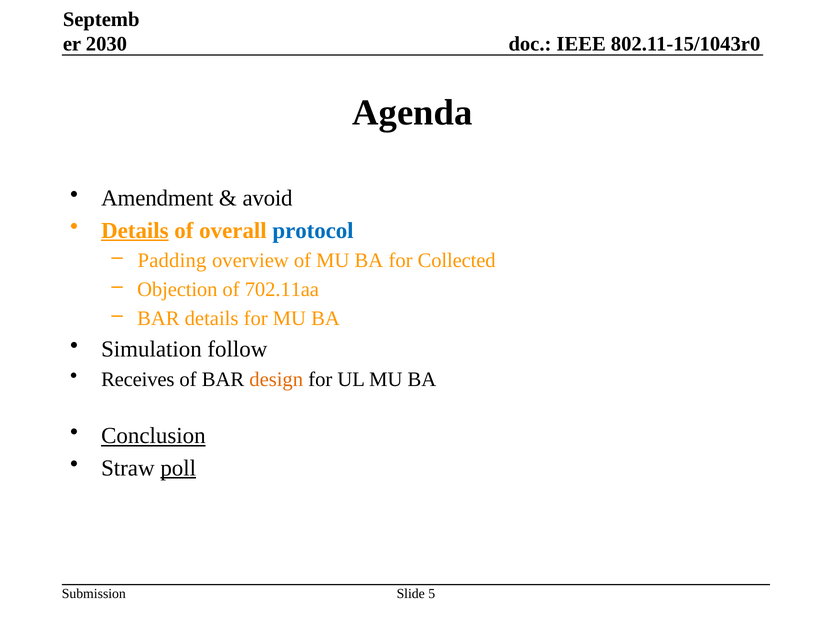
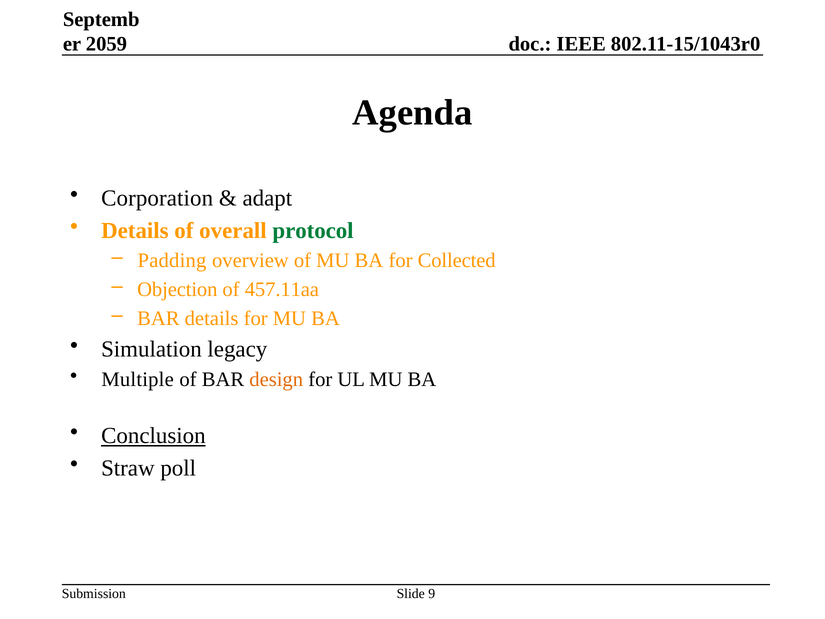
2030: 2030 -> 2059
Amendment at (157, 198): Amendment -> Corporation
avoid: avoid -> adapt
Details at (135, 230) underline: present -> none
protocol colour: blue -> green
702.11aa: 702.11aa -> 457.11aa
follow: follow -> legacy
Receives: Receives -> Multiple
poll underline: present -> none
5: 5 -> 9
